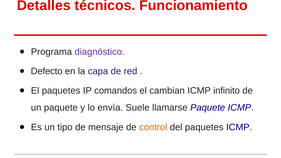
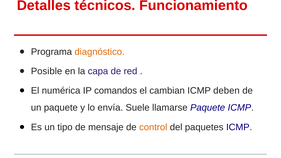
diagnóstico colour: purple -> orange
Defecto: Defecto -> Posible
El paquetes: paquetes -> numérica
infinito: infinito -> deben
